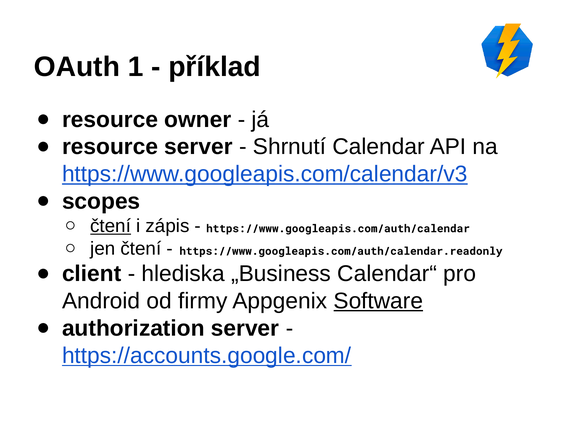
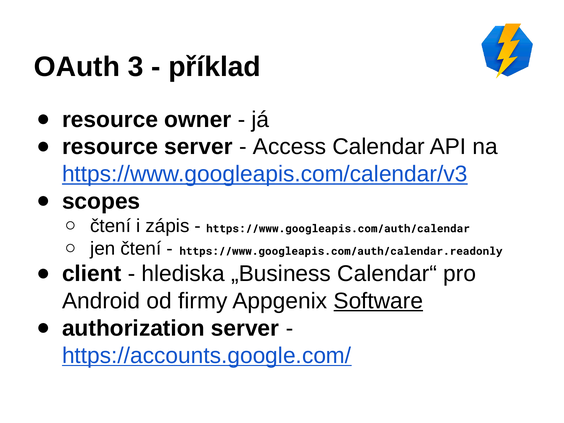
1: 1 -> 3
Shrnutí: Shrnutí -> Access
čtení at (111, 226) underline: present -> none
